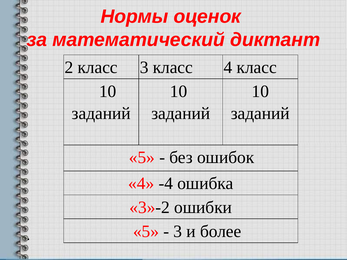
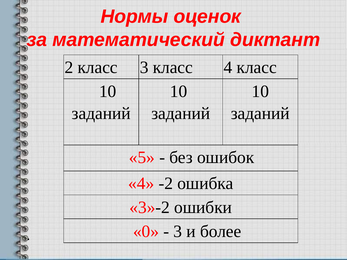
-4: -4 -> -2
5 at (146, 232): 5 -> 0
